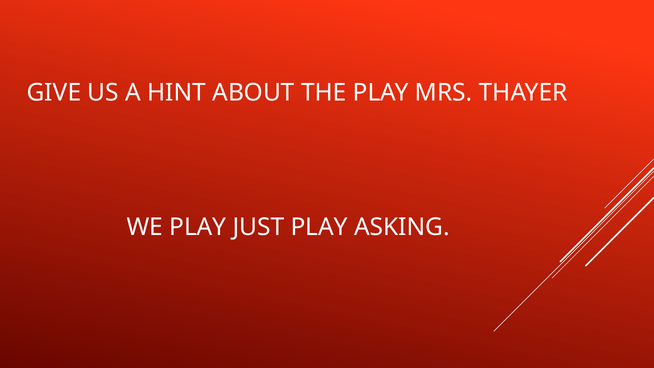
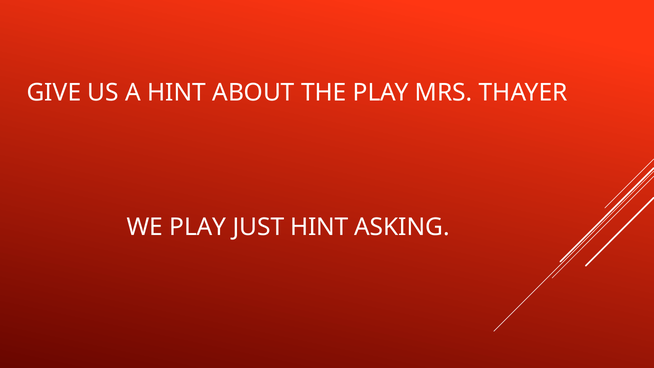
JUST PLAY: PLAY -> HINT
